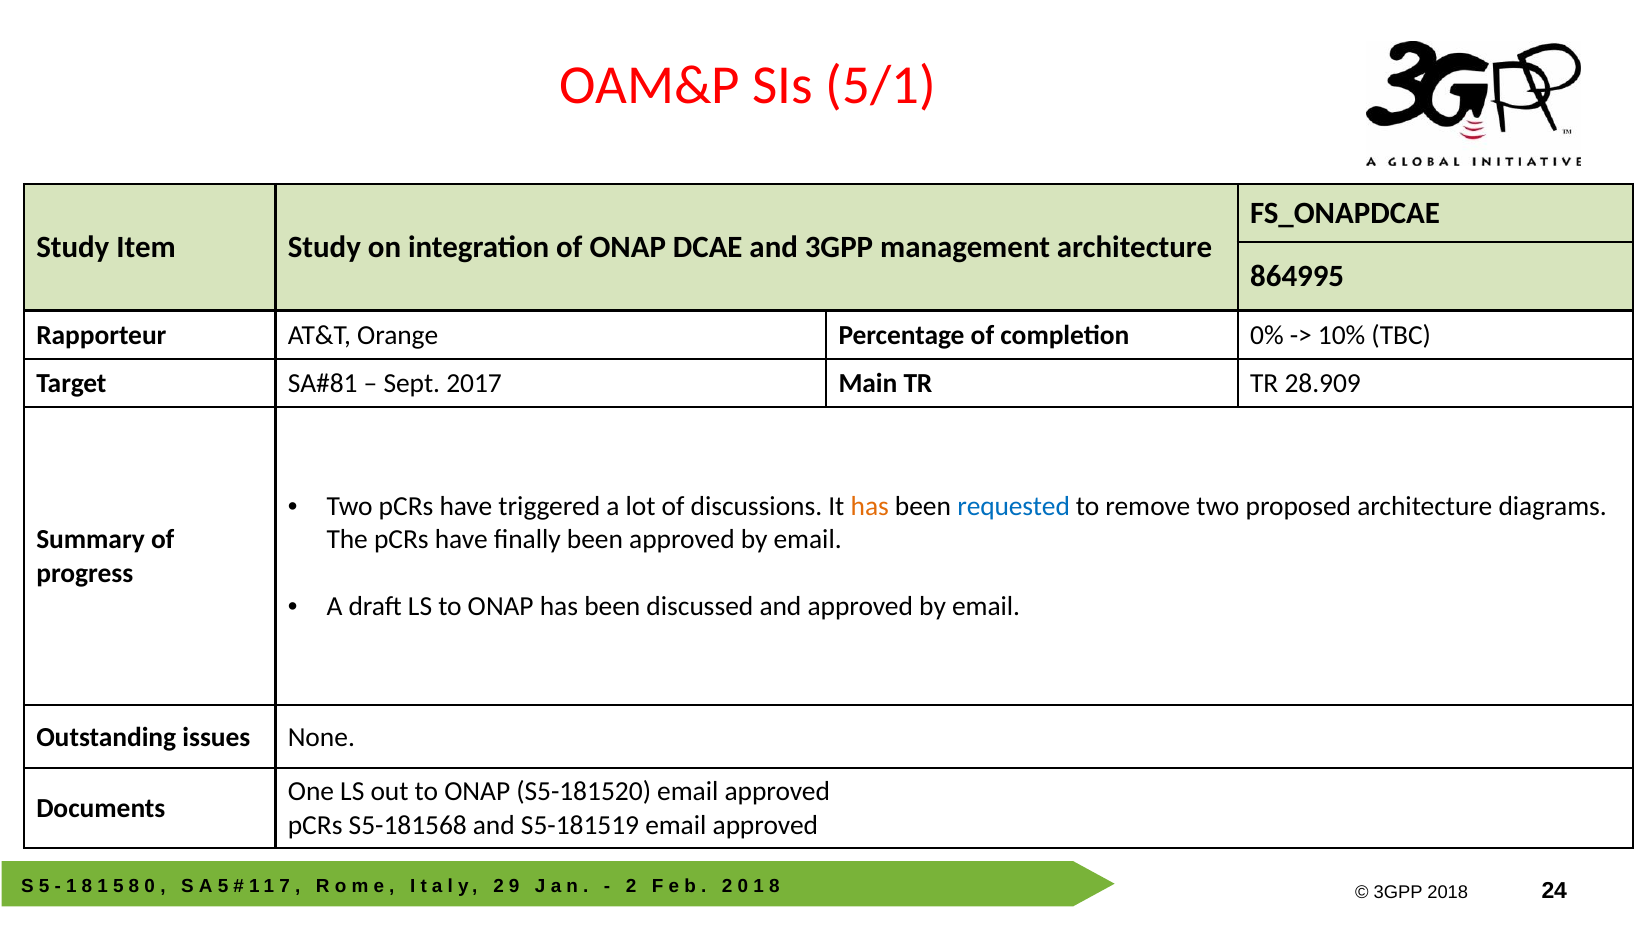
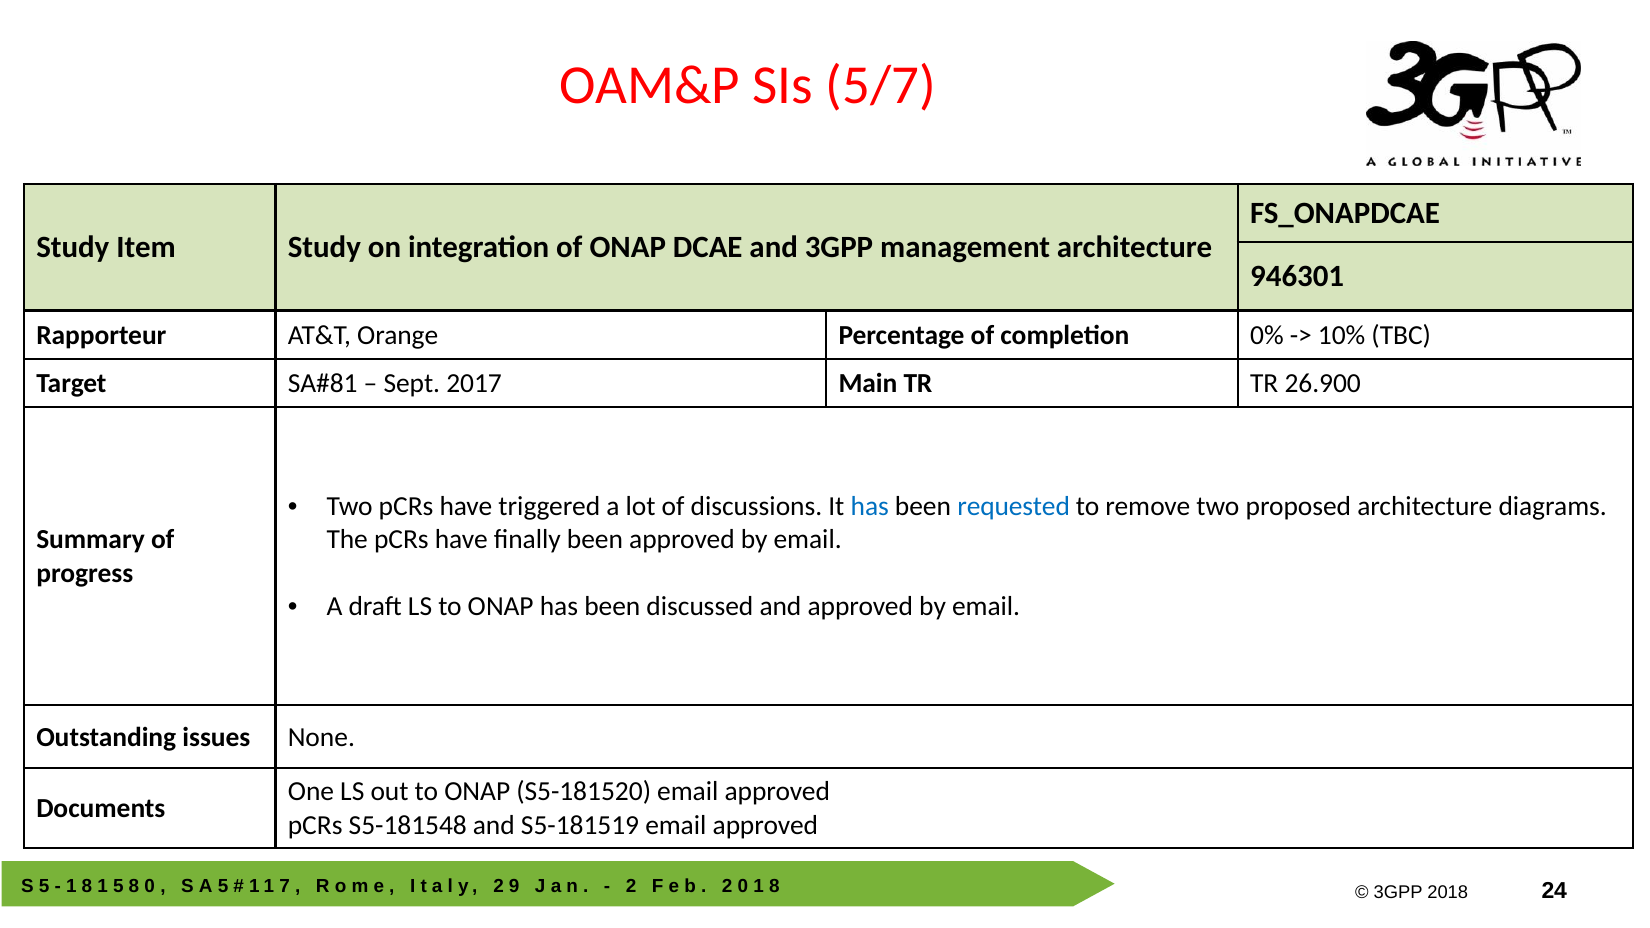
5/1: 5/1 -> 5/7
864995: 864995 -> 946301
28.909: 28.909 -> 26.900
has at (870, 506) colour: orange -> blue
S5-181568: S5-181568 -> S5-181548
